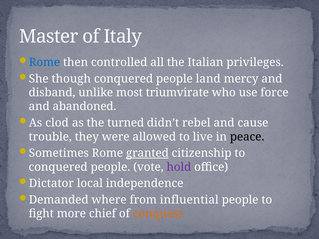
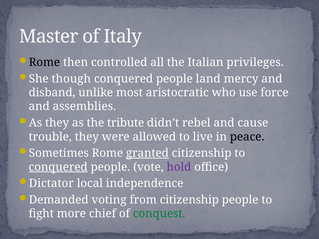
Rome at (44, 62) colour: blue -> black
triumvirate: triumvirate -> aristocratic
abandoned: abandoned -> assemblies
As clod: clod -> they
turned: turned -> tribute
conquered at (58, 167) underline: none -> present
where: where -> voting
from influential: influential -> citizenship
conquest colour: orange -> green
